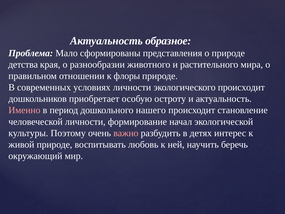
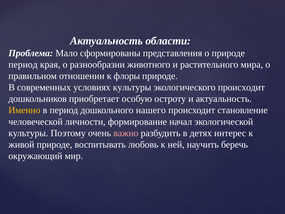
образное: образное -> области
детства at (23, 65): детства -> период
условиях личности: личности -> культуры
Именно colour: pink -> yellow
